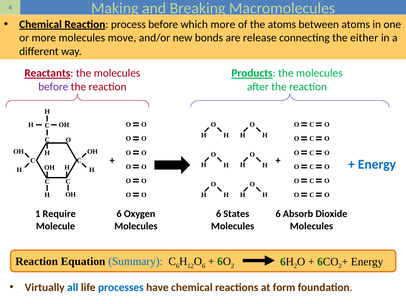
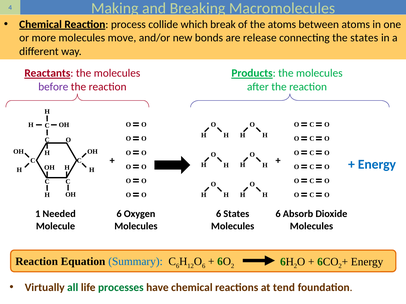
process before: before -> collide
which more: more -> break
the either: either -> states
Require: Require -> Needed
all colour: blue -> green
processes colour: blue -> green
form: form -> tend
